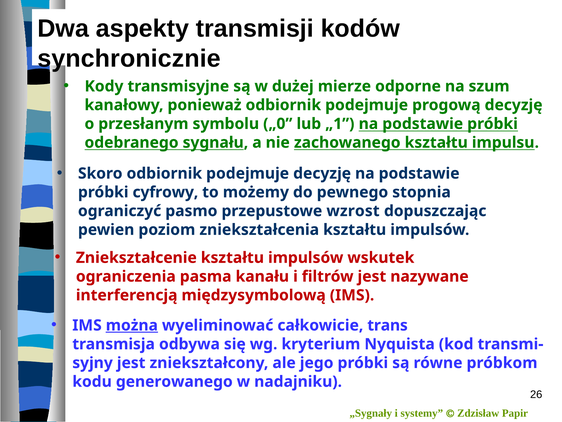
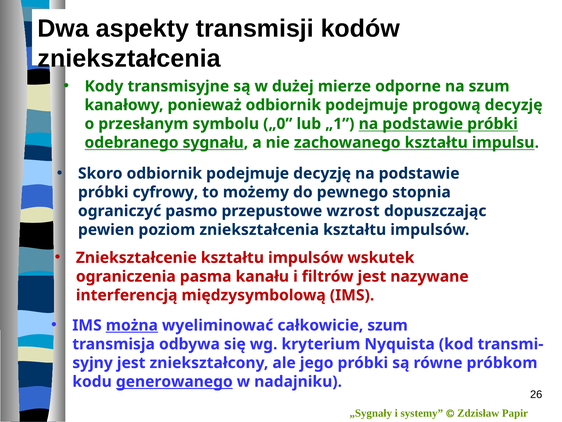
synchronicznie at (129, 59): synchronicznie -> zniekształcenia
całkowicie trans: trans -> szum
generowanego underline: none -> present
